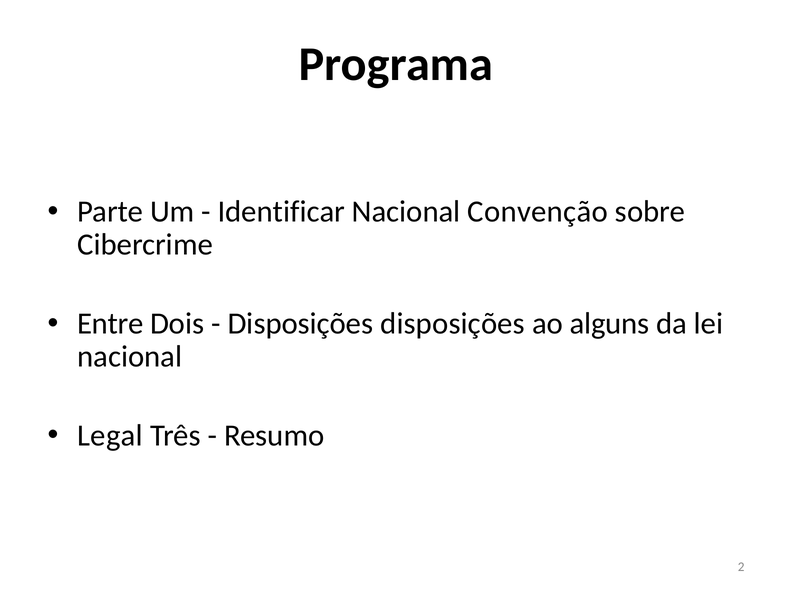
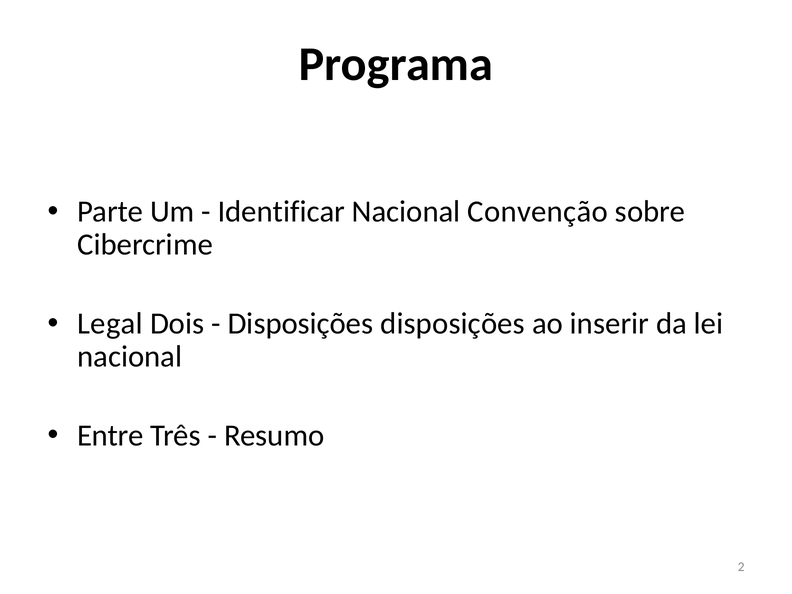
Entre: Entre -> Legal
alguns: alguns -> inserir
Legal: Legal -> Entre
